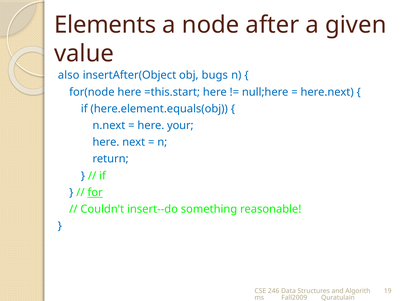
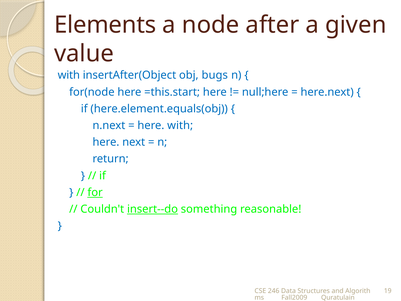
also at (69, 75): also -> with
here your: your -> with
insert--do underline: none -> present
